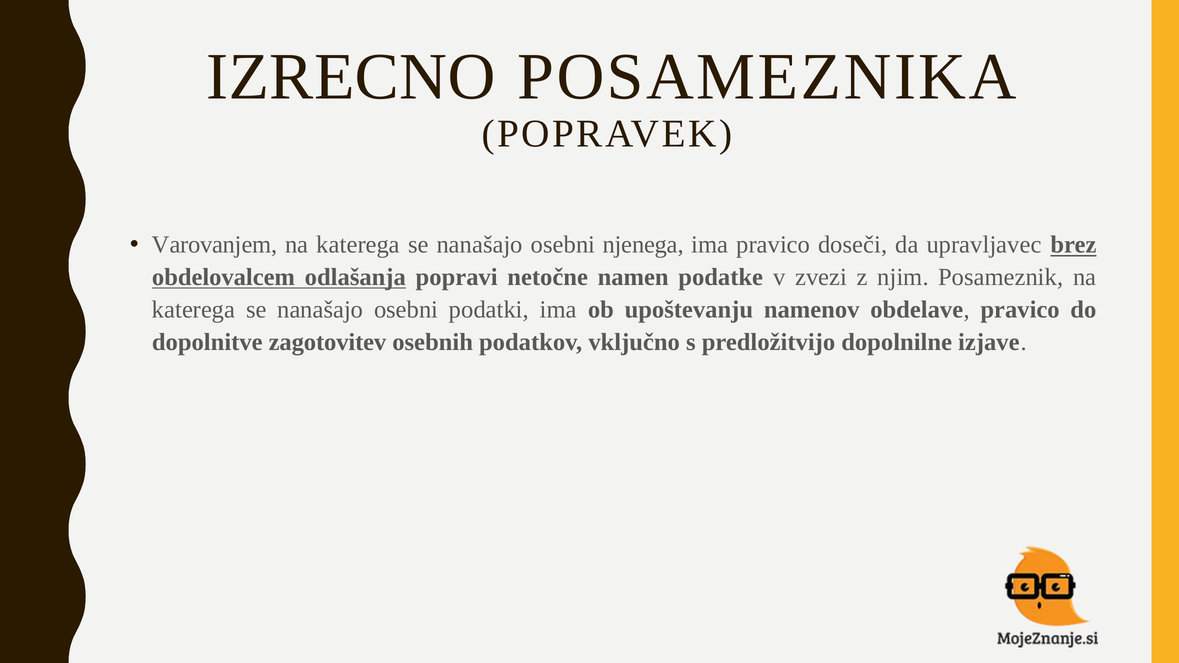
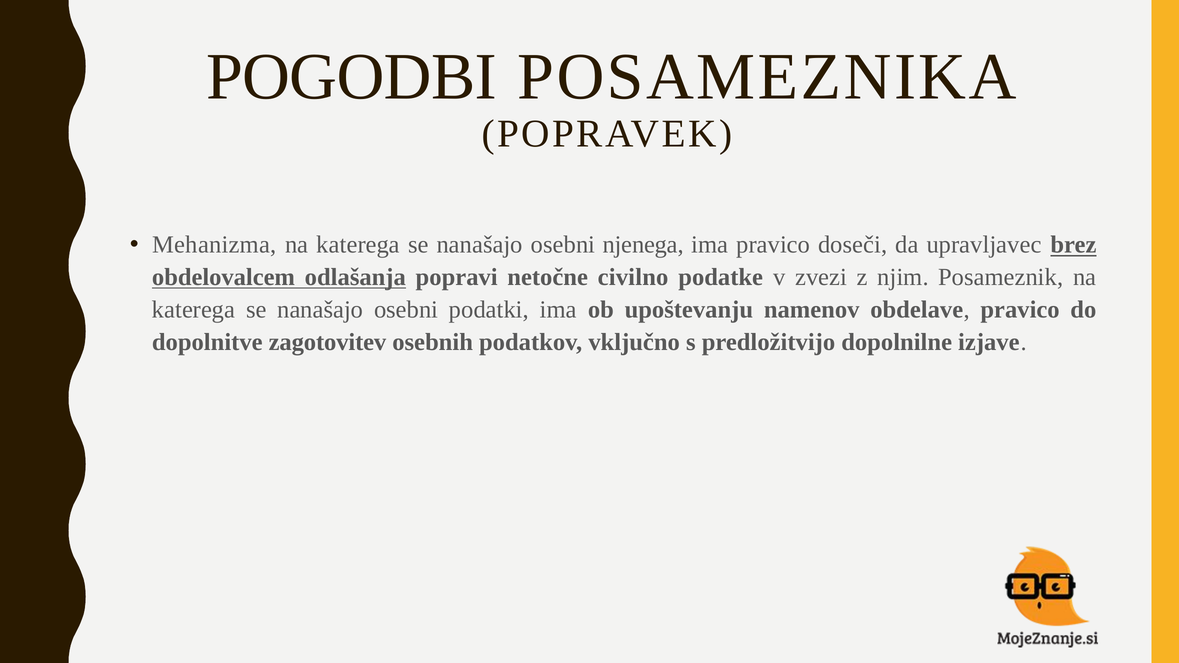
IZRECNO: IZRECNO -> POGODBI
Varovanjem: Varovanjem -> Mehanizma
namen: namen -> civilno
